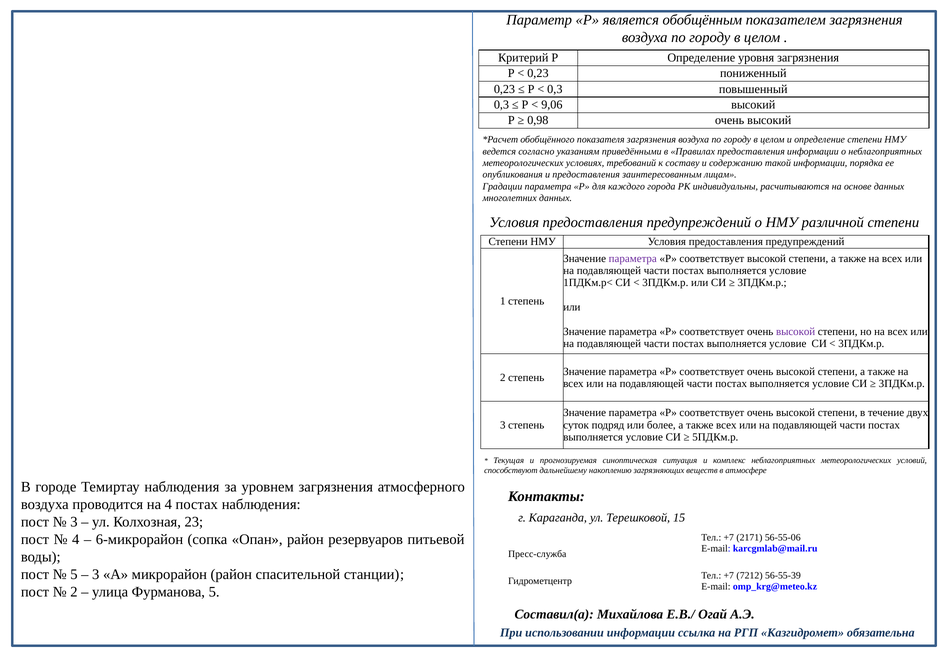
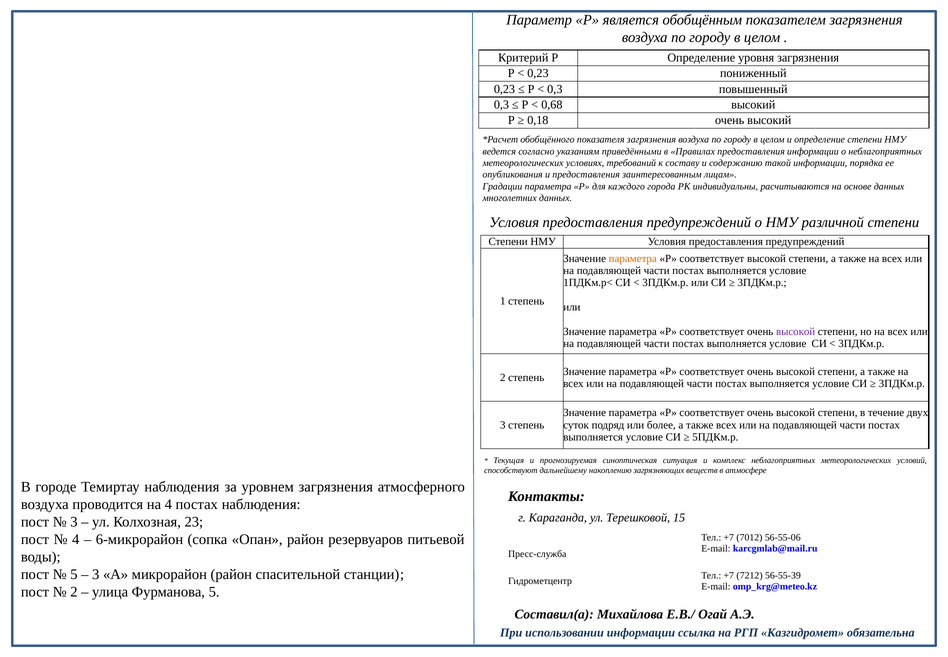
9,06: 9,06 -> 0,68
0,98: 0,98 -> 0,18
параметра at (633, 258) colour: purple -> orange
2171: 2171 -> 7012
